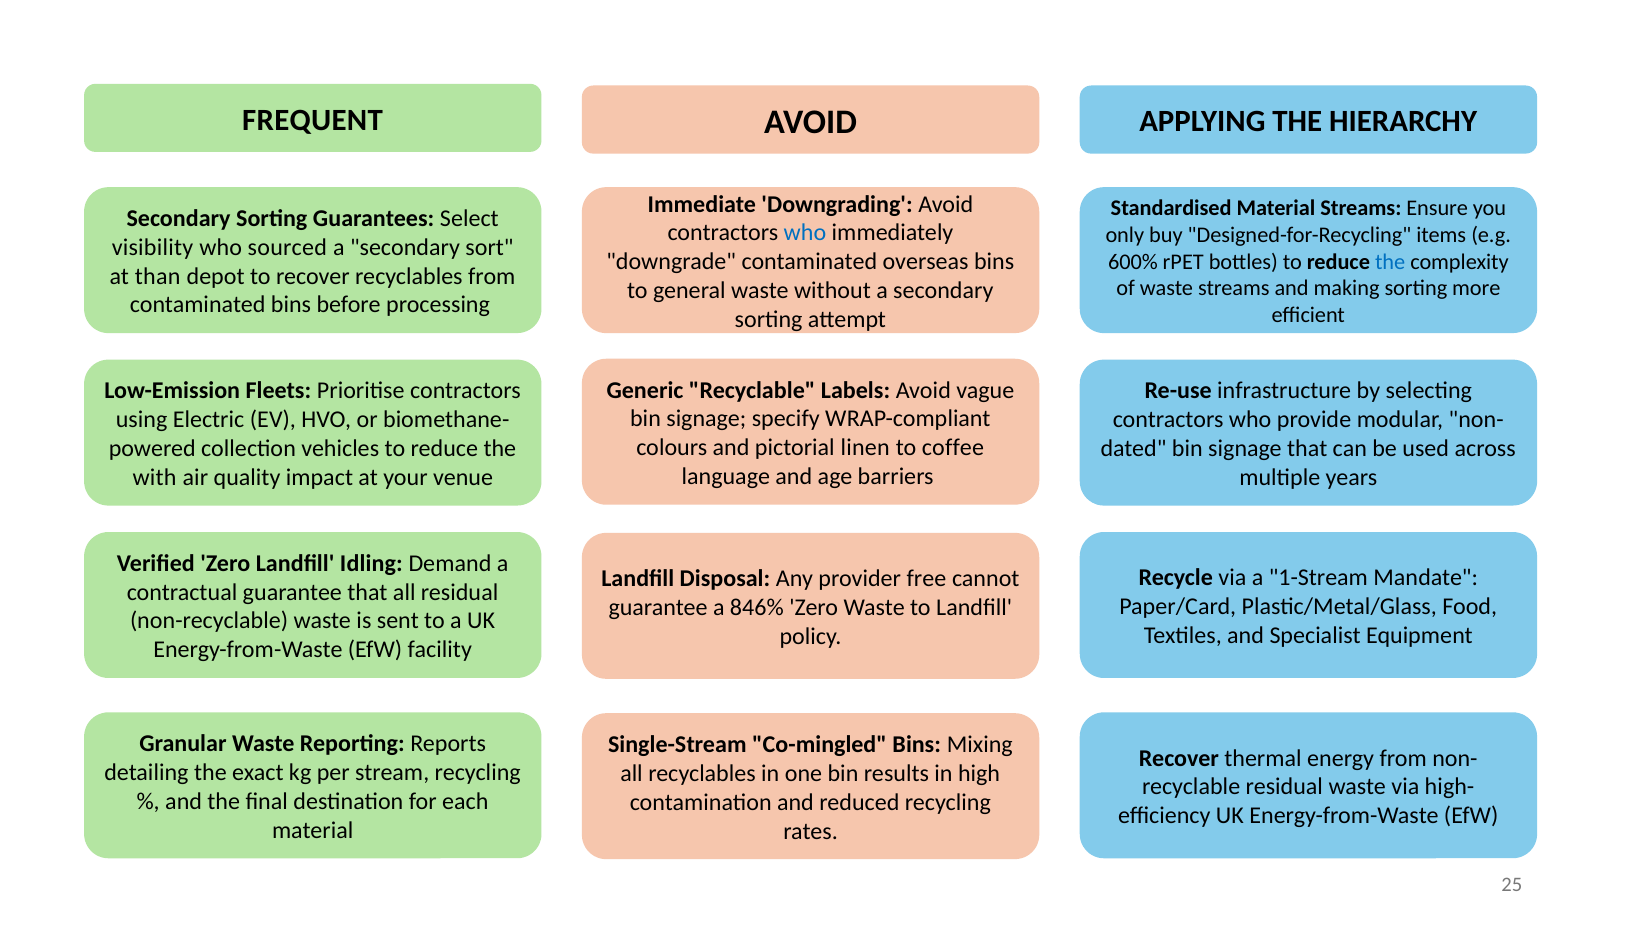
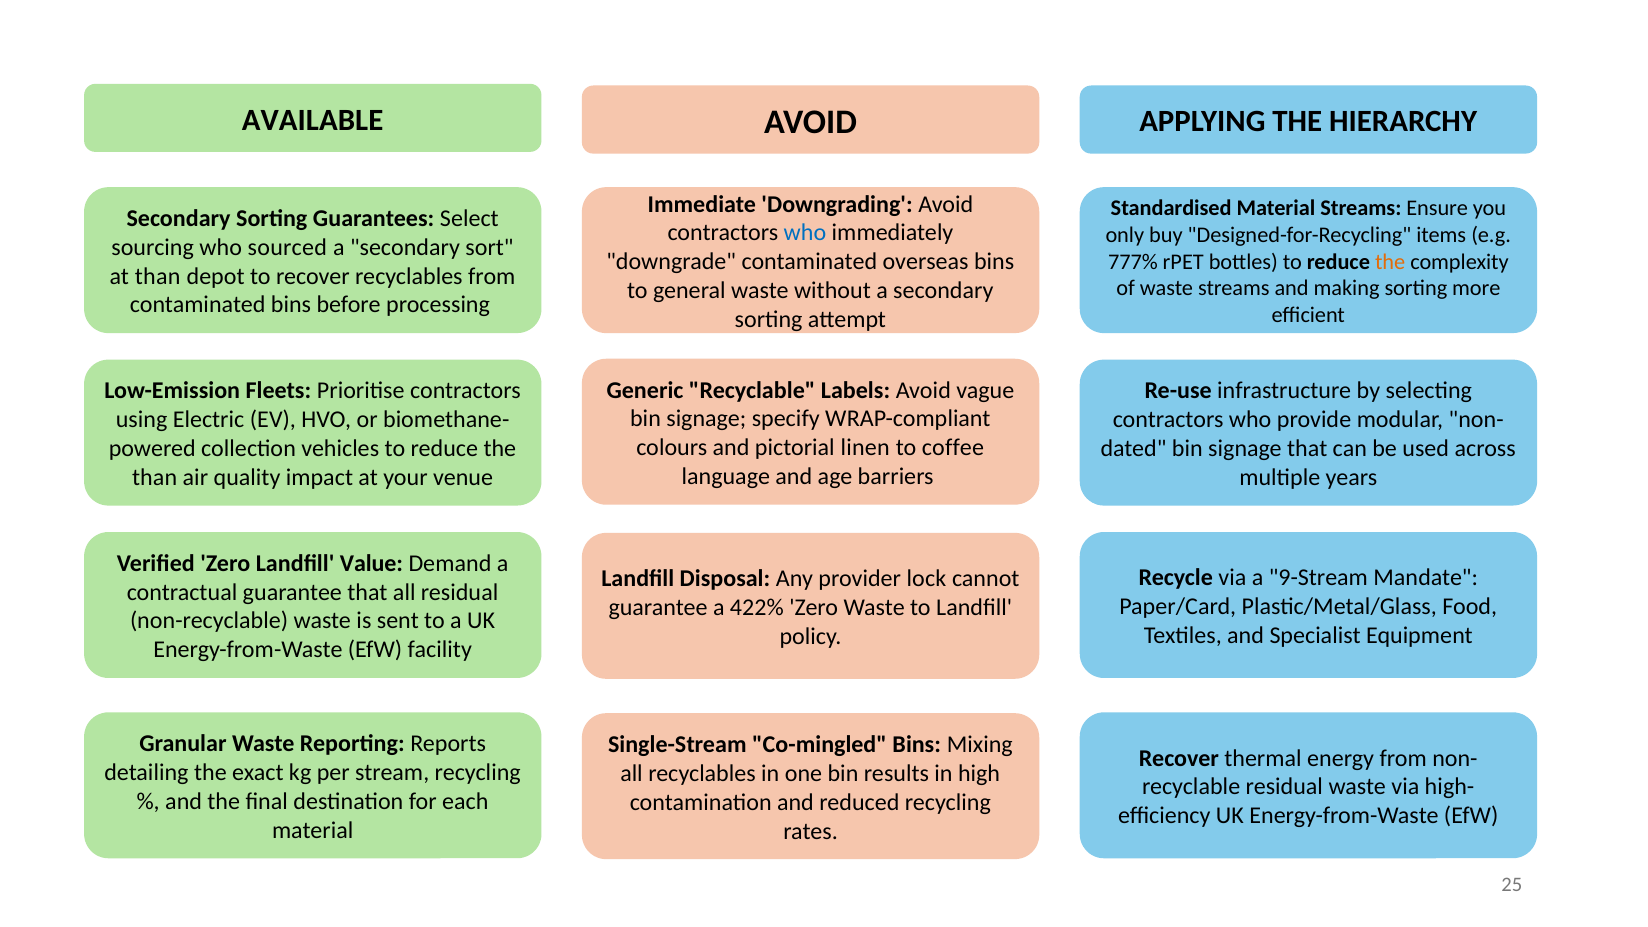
FREQUENT: FREQUENT -> AVAILABLE
visibility: visibility -> sourcing
600%: 600% -> 777%
the at (1390, 262) colour: blue -> orange
with at (155, 478): with -> than
Idling: Idling -> Value
1-Stream: 1-Stream -> 9-Stream
free: free -> lock
846%: 846% -> 422%
